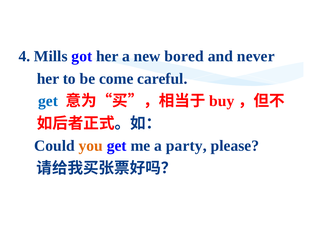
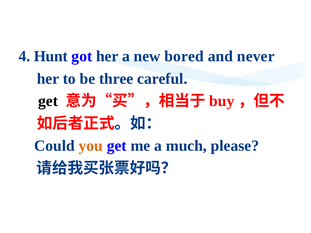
Mills: Mills -> Hunt
come: come -> three
get at (48, 101) colour: blue -> black
party: party -> much
